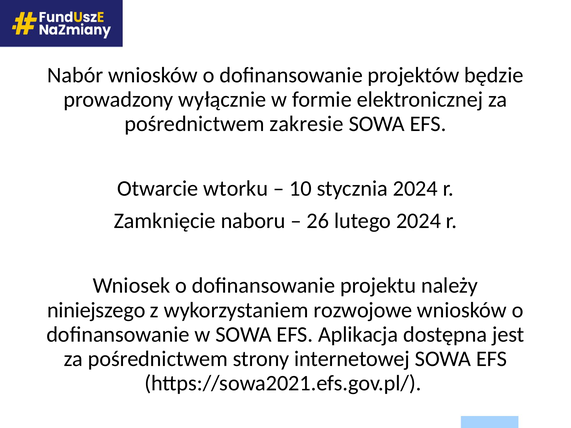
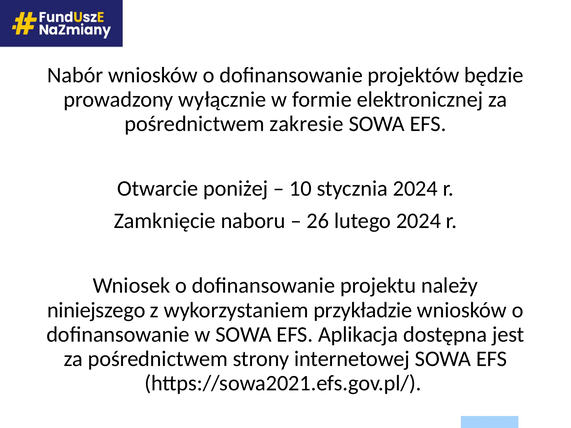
wtorku: wtorku -> poniżej
rozwojowe: rozwojowe -> przykładzie
